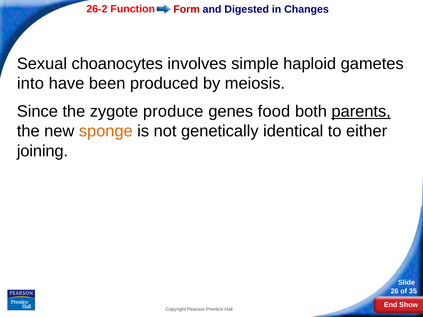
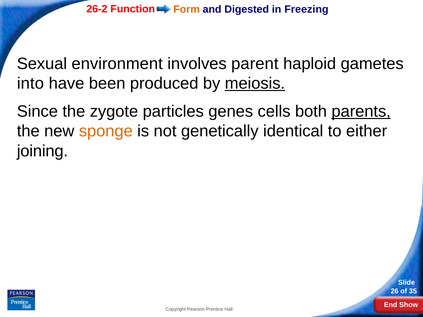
Form colour: red -> orange
Changes: Changes -> Freezing
choanocytes: choanocytes -> environment
simple: simple -> parent
meiosis underline: none -> present
produce: produce -> particles
food: food -> cells
